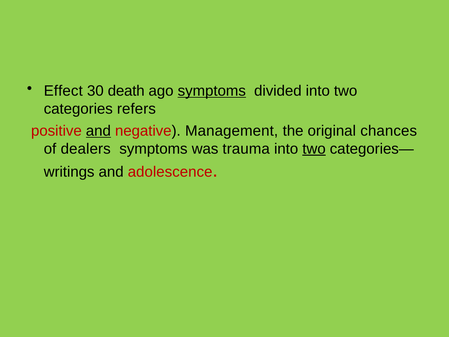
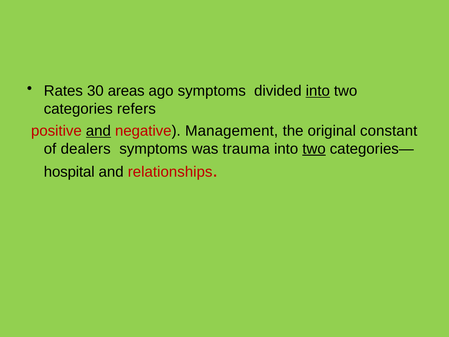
Effect: Effect -> Rates
death: death -> areas
symptoms at (212, 91) underline: present -> none
into at (318, 91) underline: none -> present
chances: chances -> constant
writings: writings -> hospital
adolescence: adolescence -> relationships
